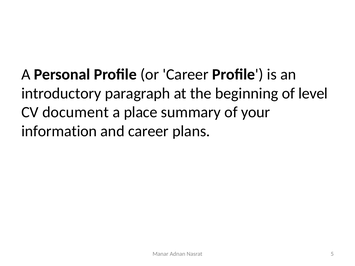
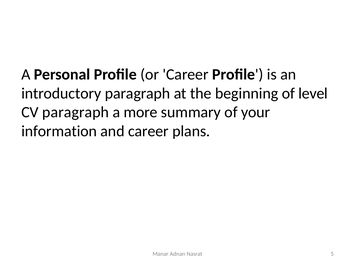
CV document: document -> paragraph
place: place -> more
